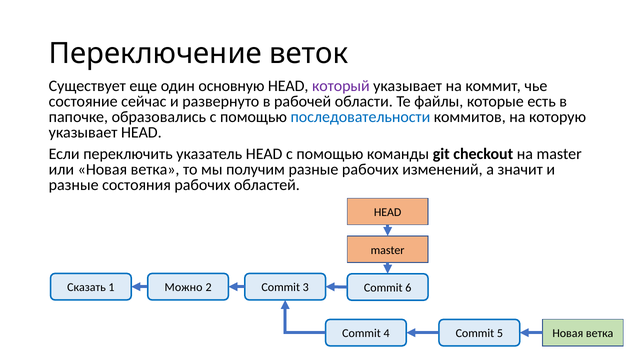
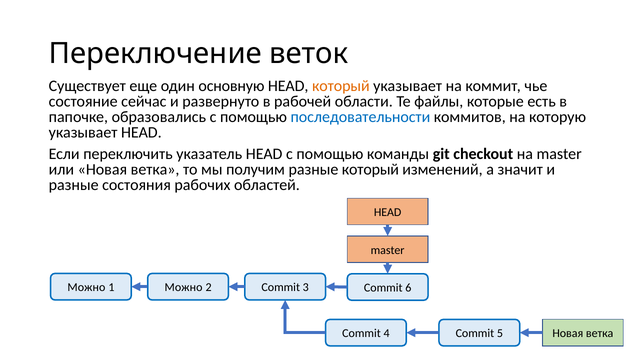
который at (341, 86) colour: purple -> orange
разные рабочих: рабочих -> который
Сказать at (86, 287): Сказать -> Можно
